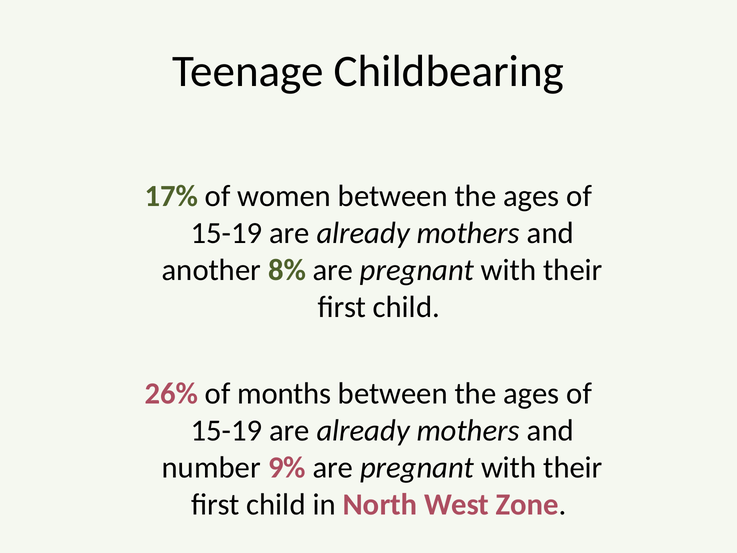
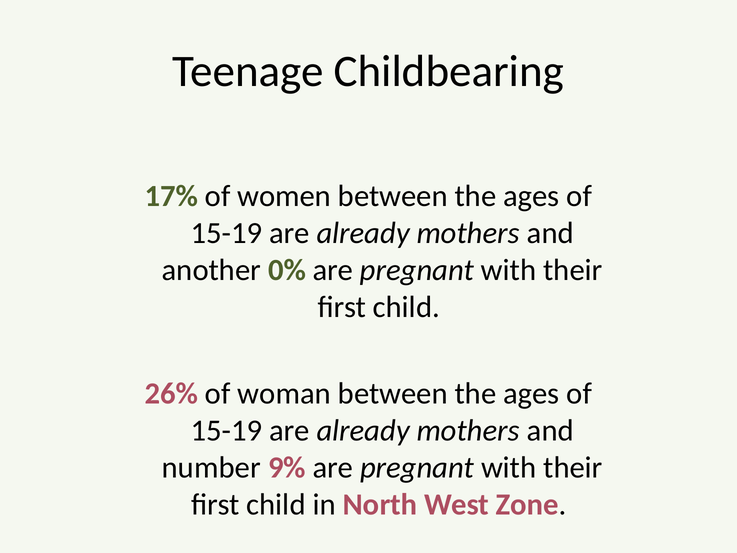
8%: 8% -> 0%
months: months -> woman
